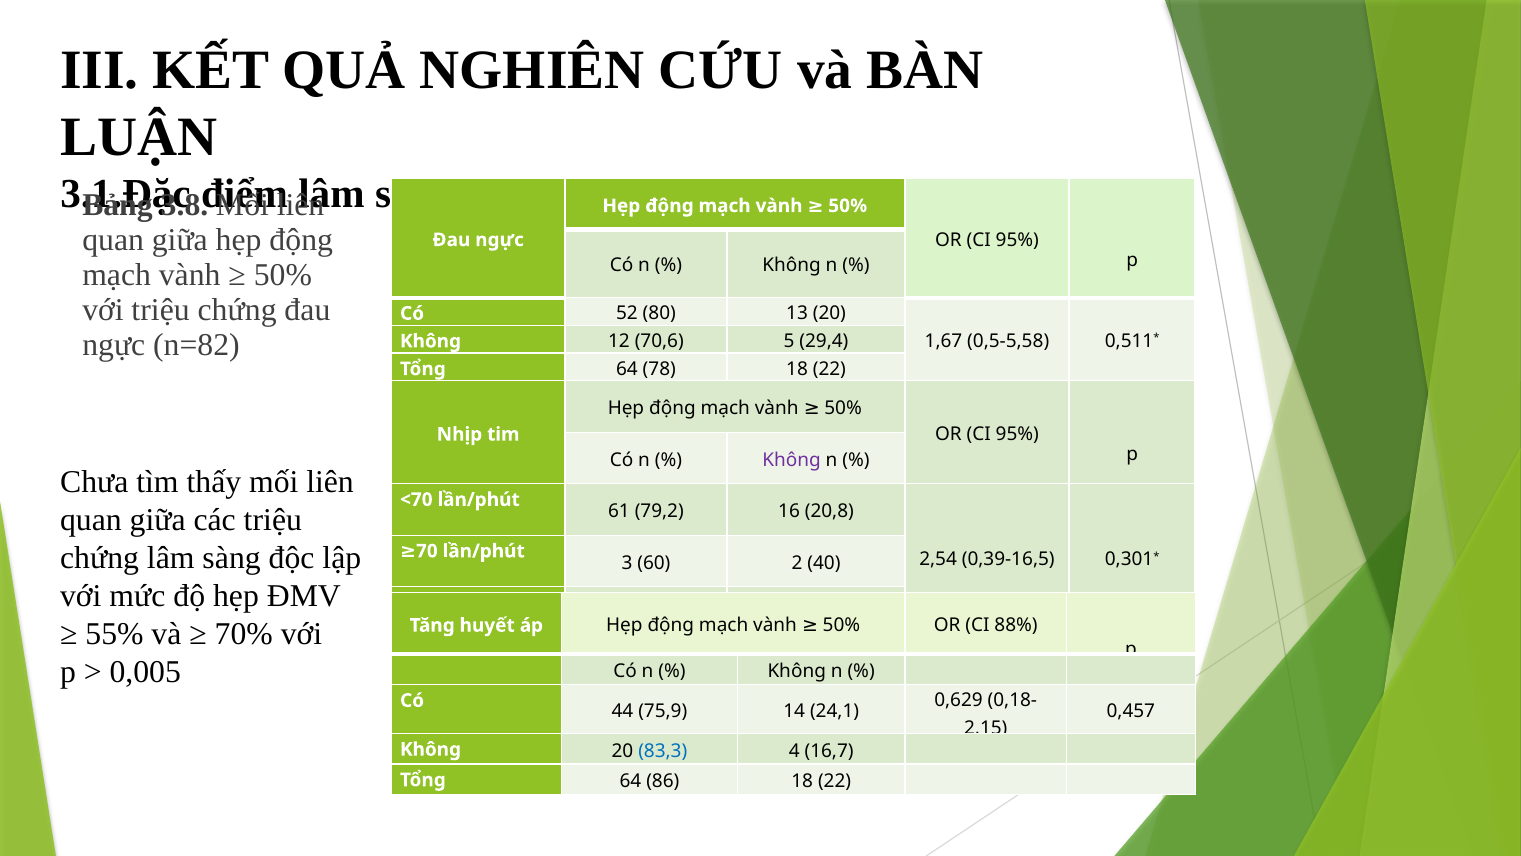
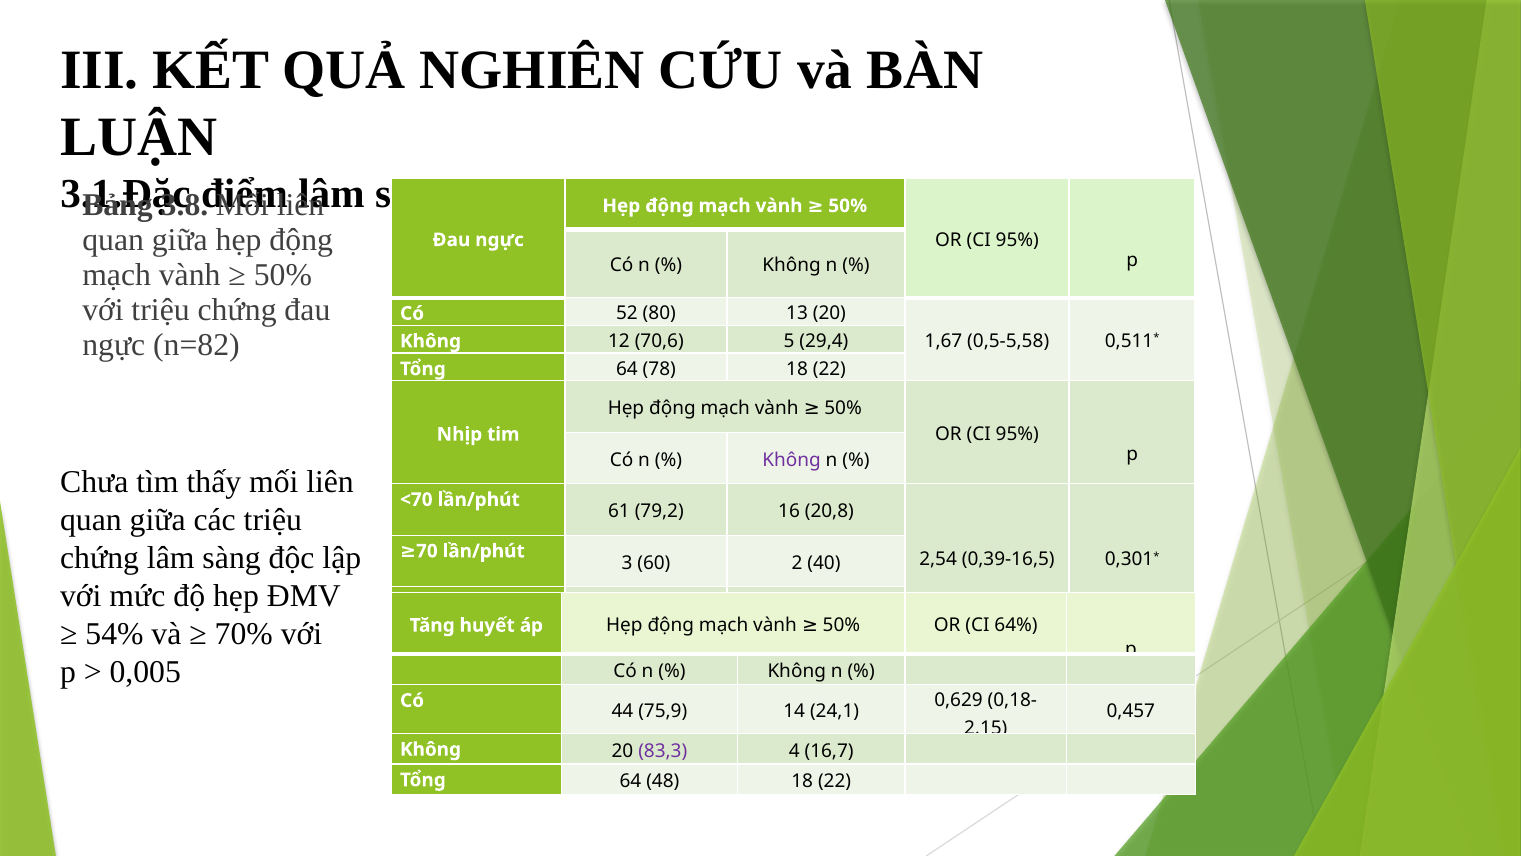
88%: 88% -> 64%
55%: 55% -> 54%
83,3 colour: blue -> purple
86: 86 -> 48
